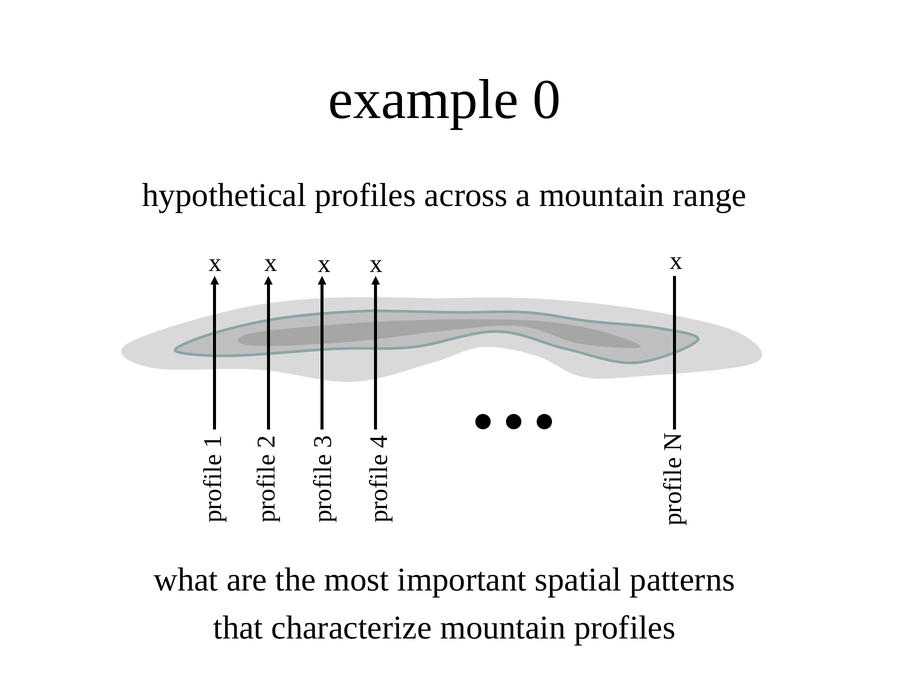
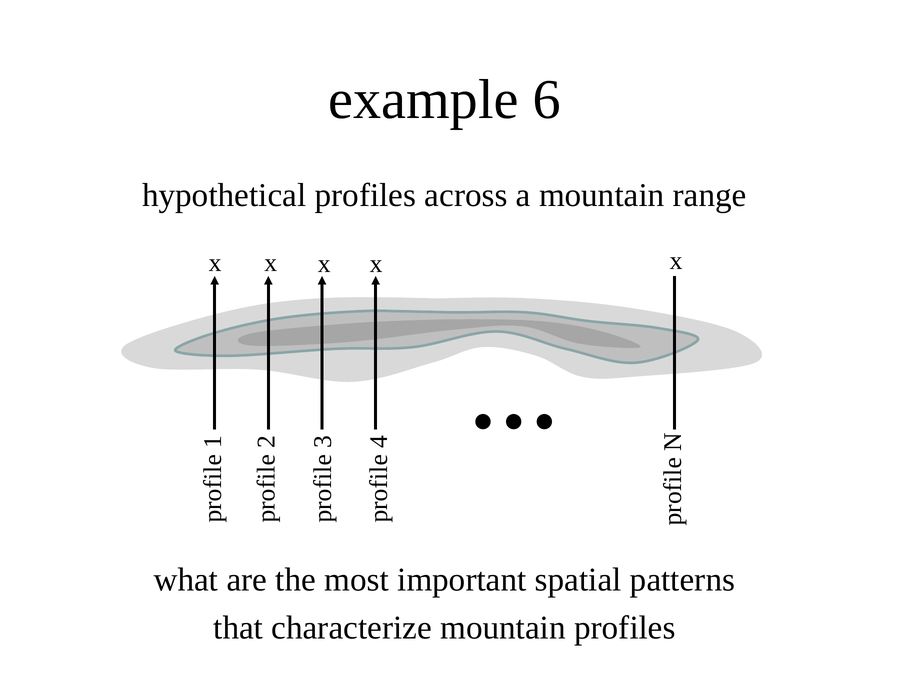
0: 0 -> 6
